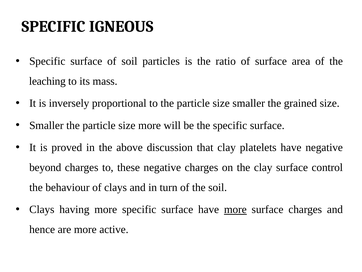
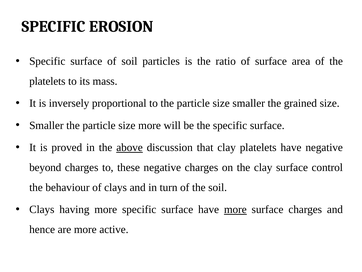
IGNEOUS: IGNEOUS -> EROSION
leaching at (47, 81): leaching -> platelets
above underline: none -> present
